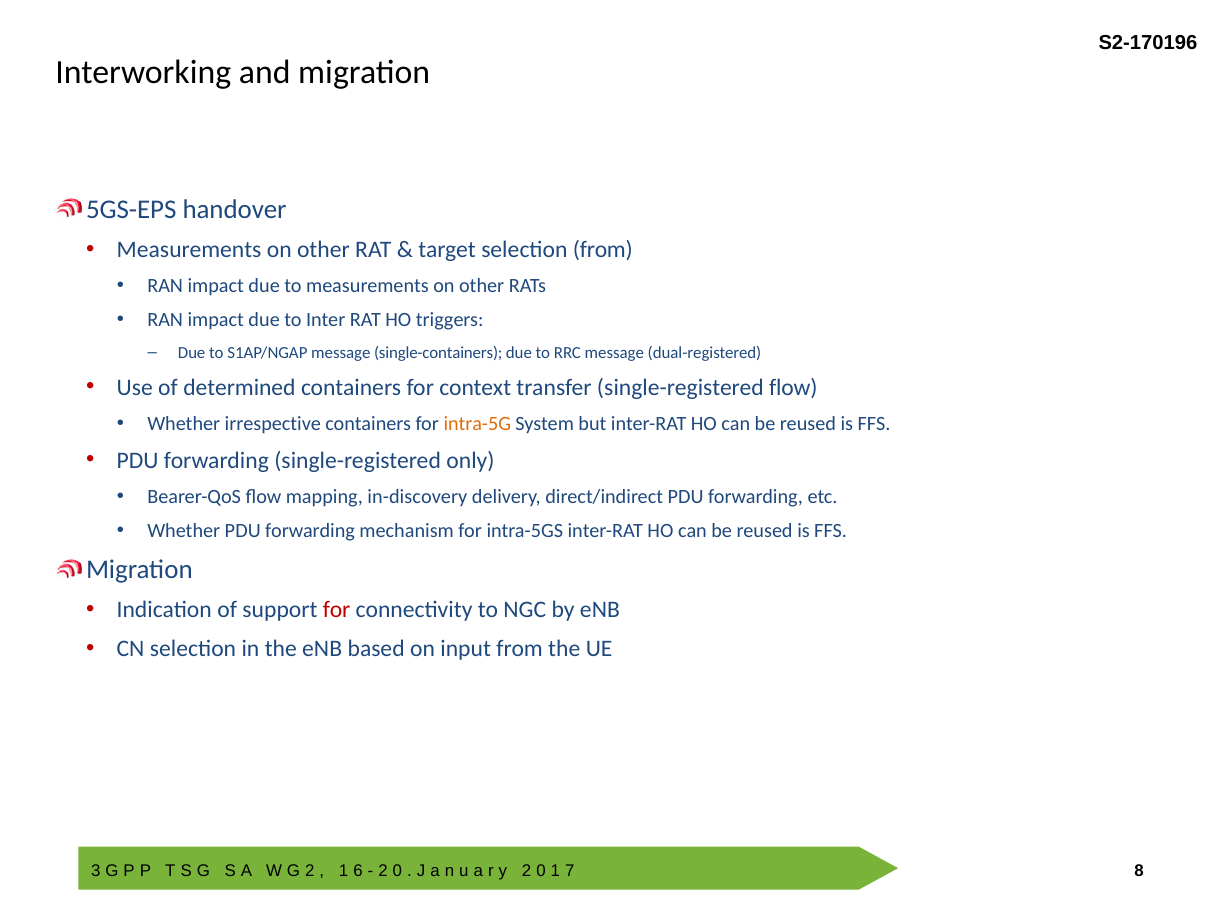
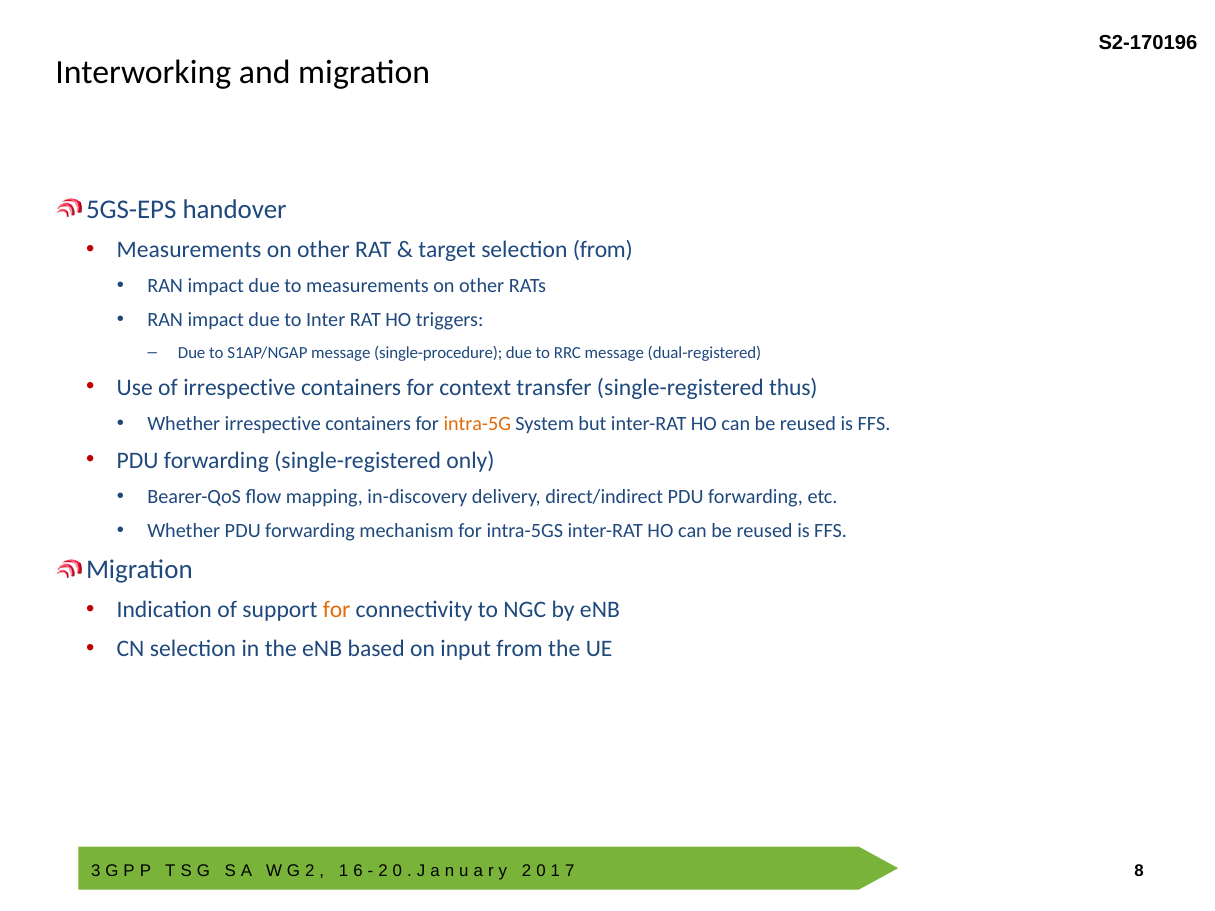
single-containers: single-containers -> single-procedure
of determined: determined -> irrespective
single-registered flow: flow -> thus
for at (337, 610) colour: red -> orange
